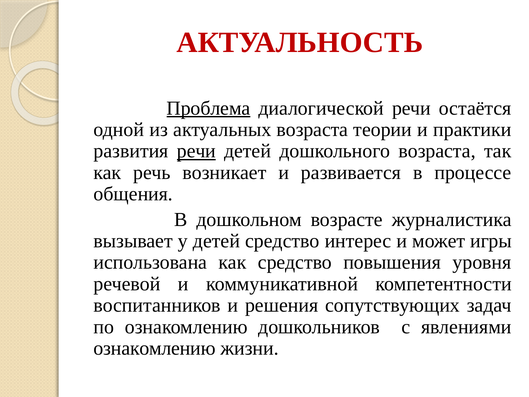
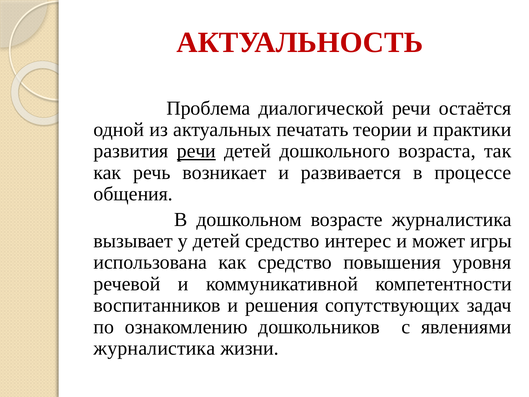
Проблема underline: present -> none
актуальных возраста: возраста -> печатать
ознакомлению at (155, 348): ознакомлению -> журналистика
